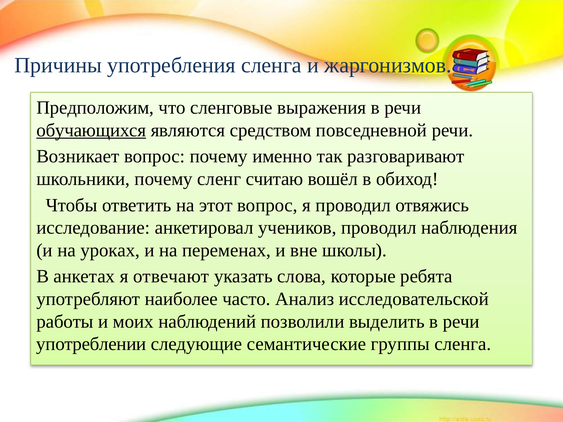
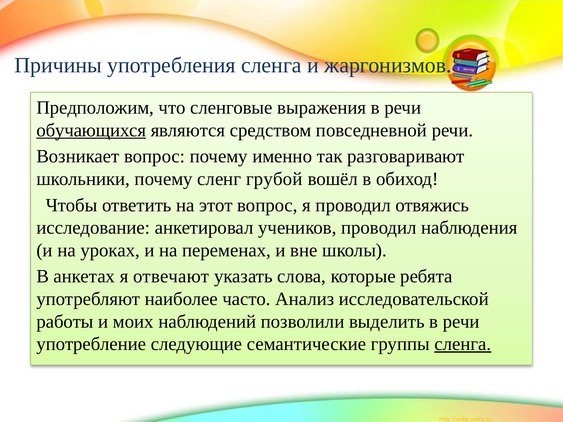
считаю: считаю -> грубой
употреблении: употреблении -> употребление
сленга at (463, 344) underline: none -> present
